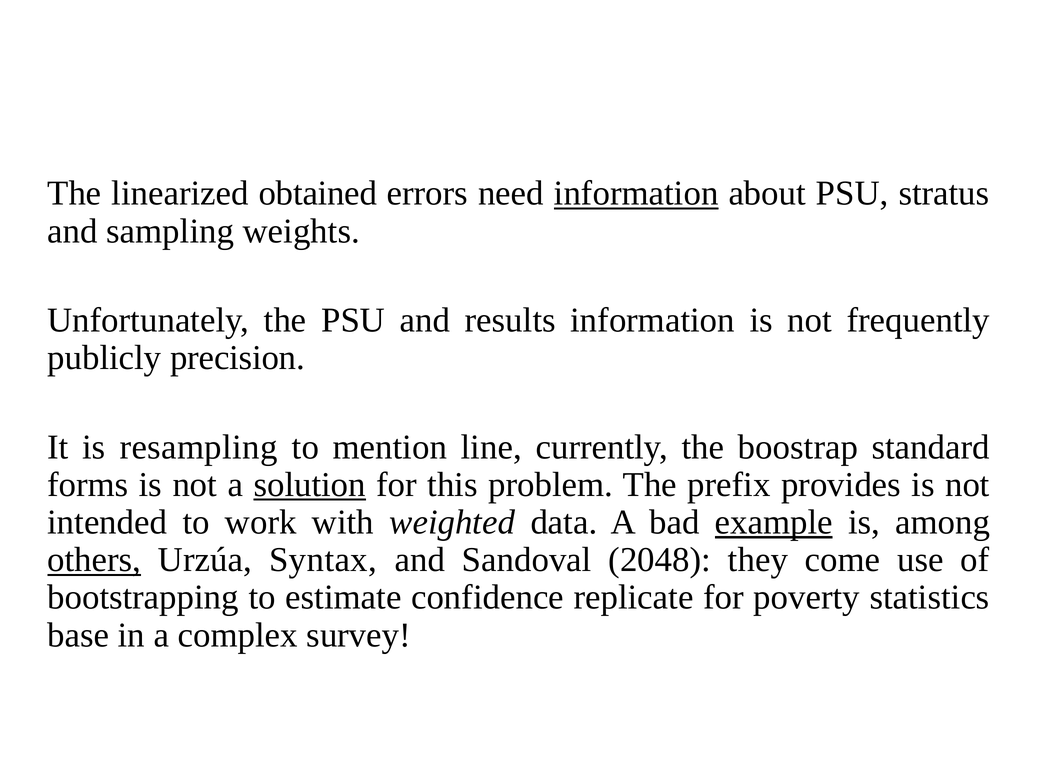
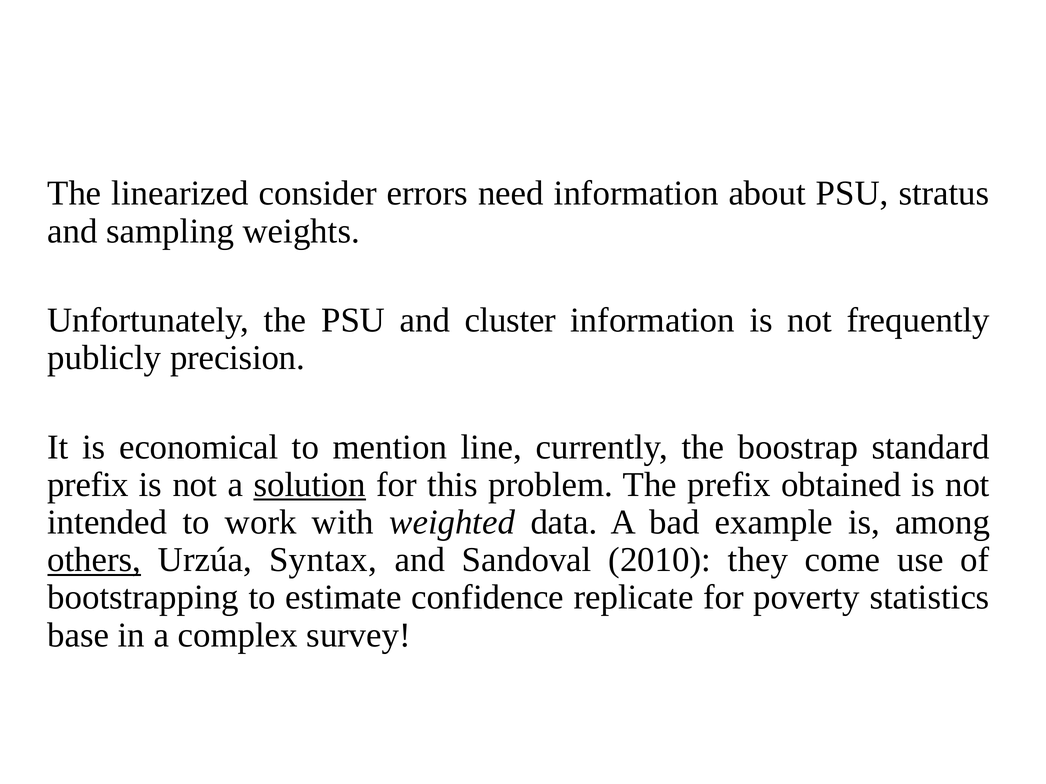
obtained: obtained -> consider
information at (636, 194) underline: present -> none
results: results -> cluster
resampling: resampling -> economical
forms at (88, 485): forms -> prefix
provides: provides -> obtained
example underline: present -> none
2048: 2048 -> 2010
